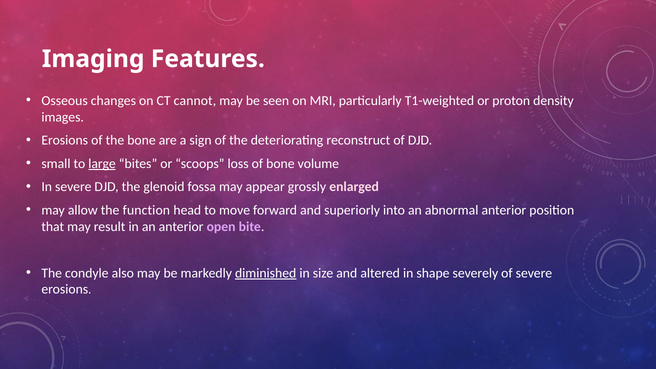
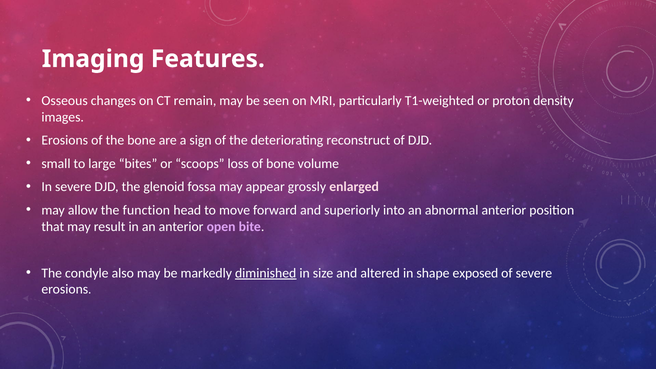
cannot: cannot -> remain
large underline: present -> none
severely: severely -> exposed
